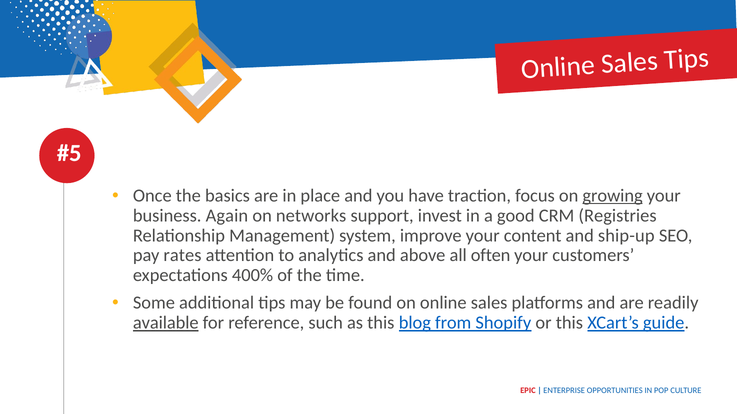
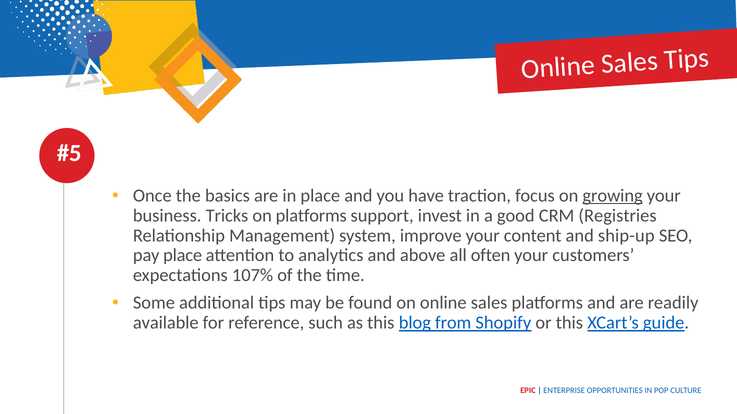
Again: Again -> Tricks
on networks: networks -> platforms
pay rates: rates -> place
400%: 400% -> 107%
available underline: present -> none
